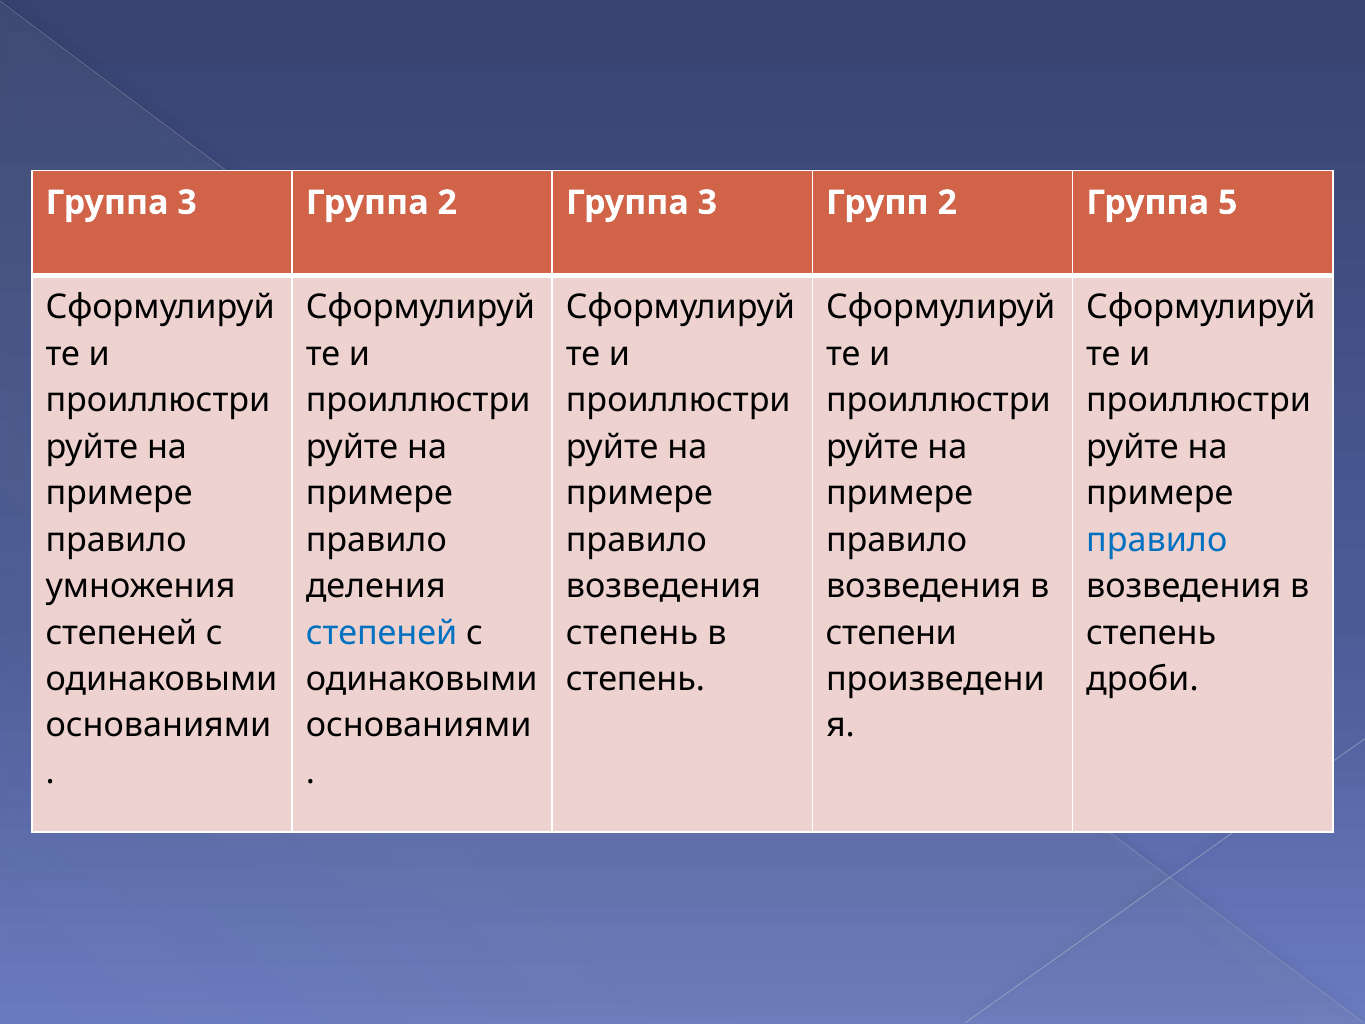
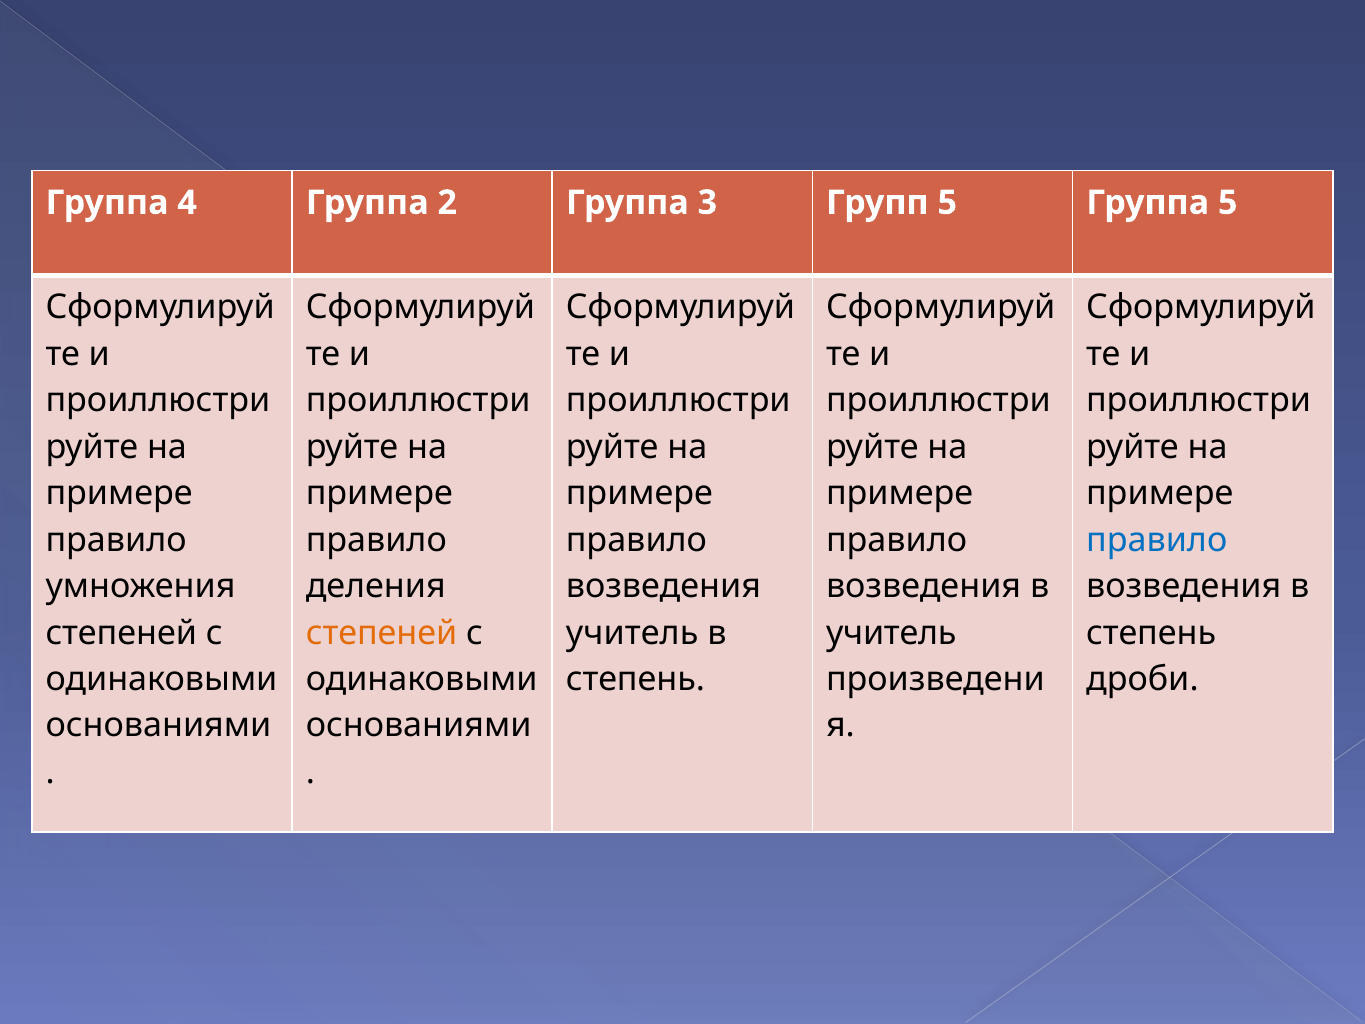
3 at (187, 203): 3 -> 4
Групп 2: 2 -> 5
степеней at (382, 633) colour: blue -> orange
степень at (632, 633): степень -> учитель
степени at (891, 633): степени -> учитель
